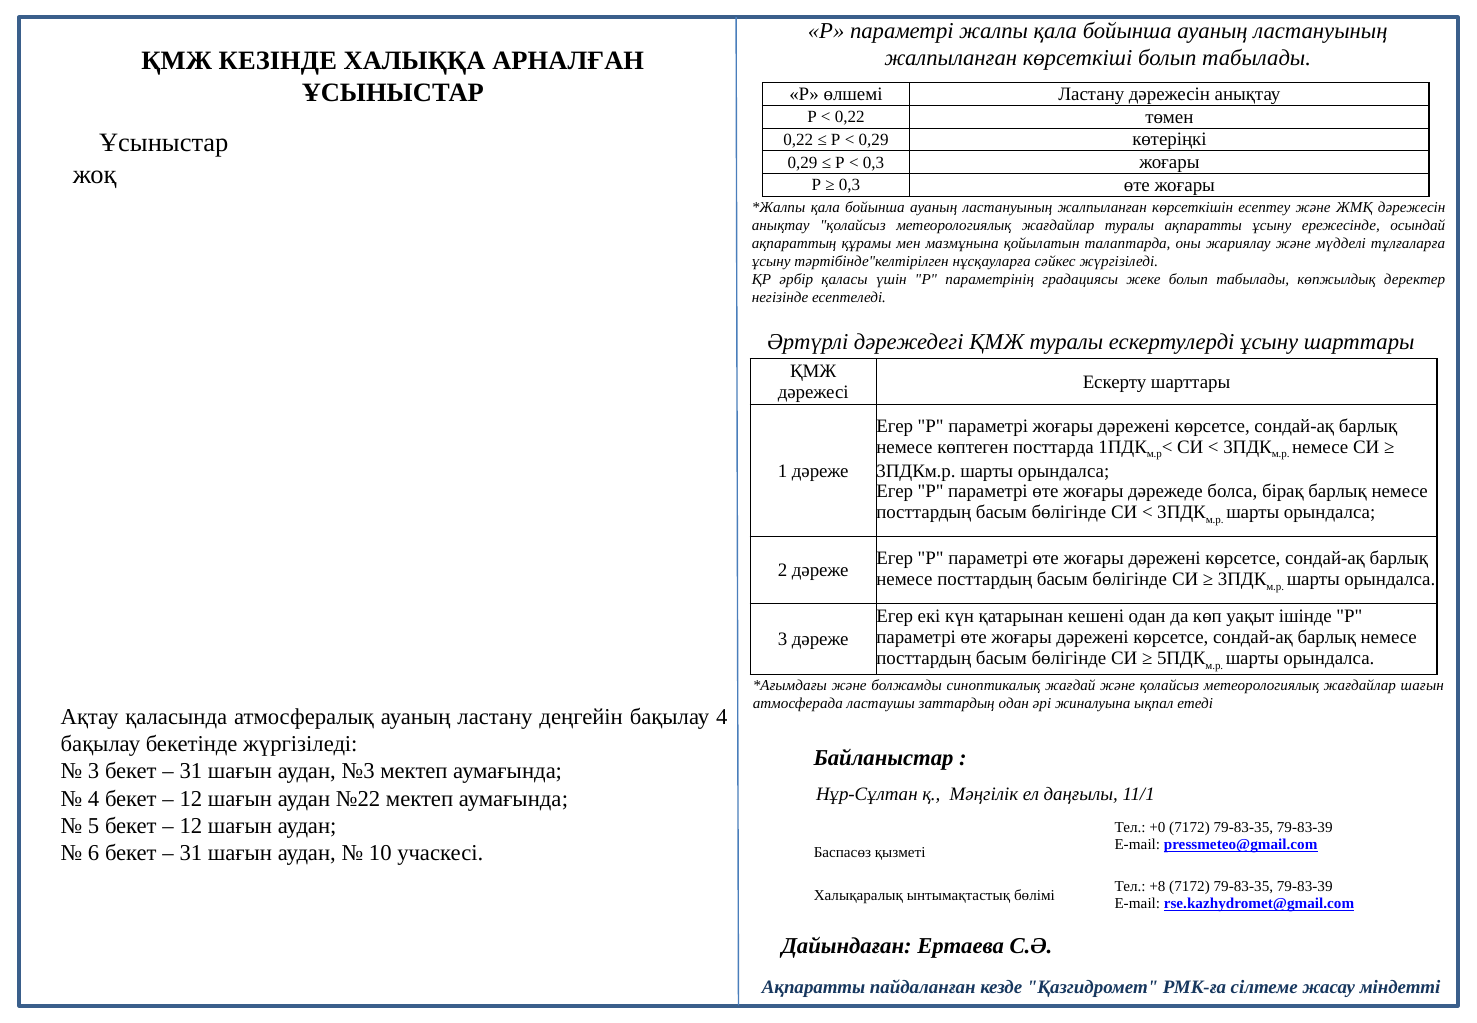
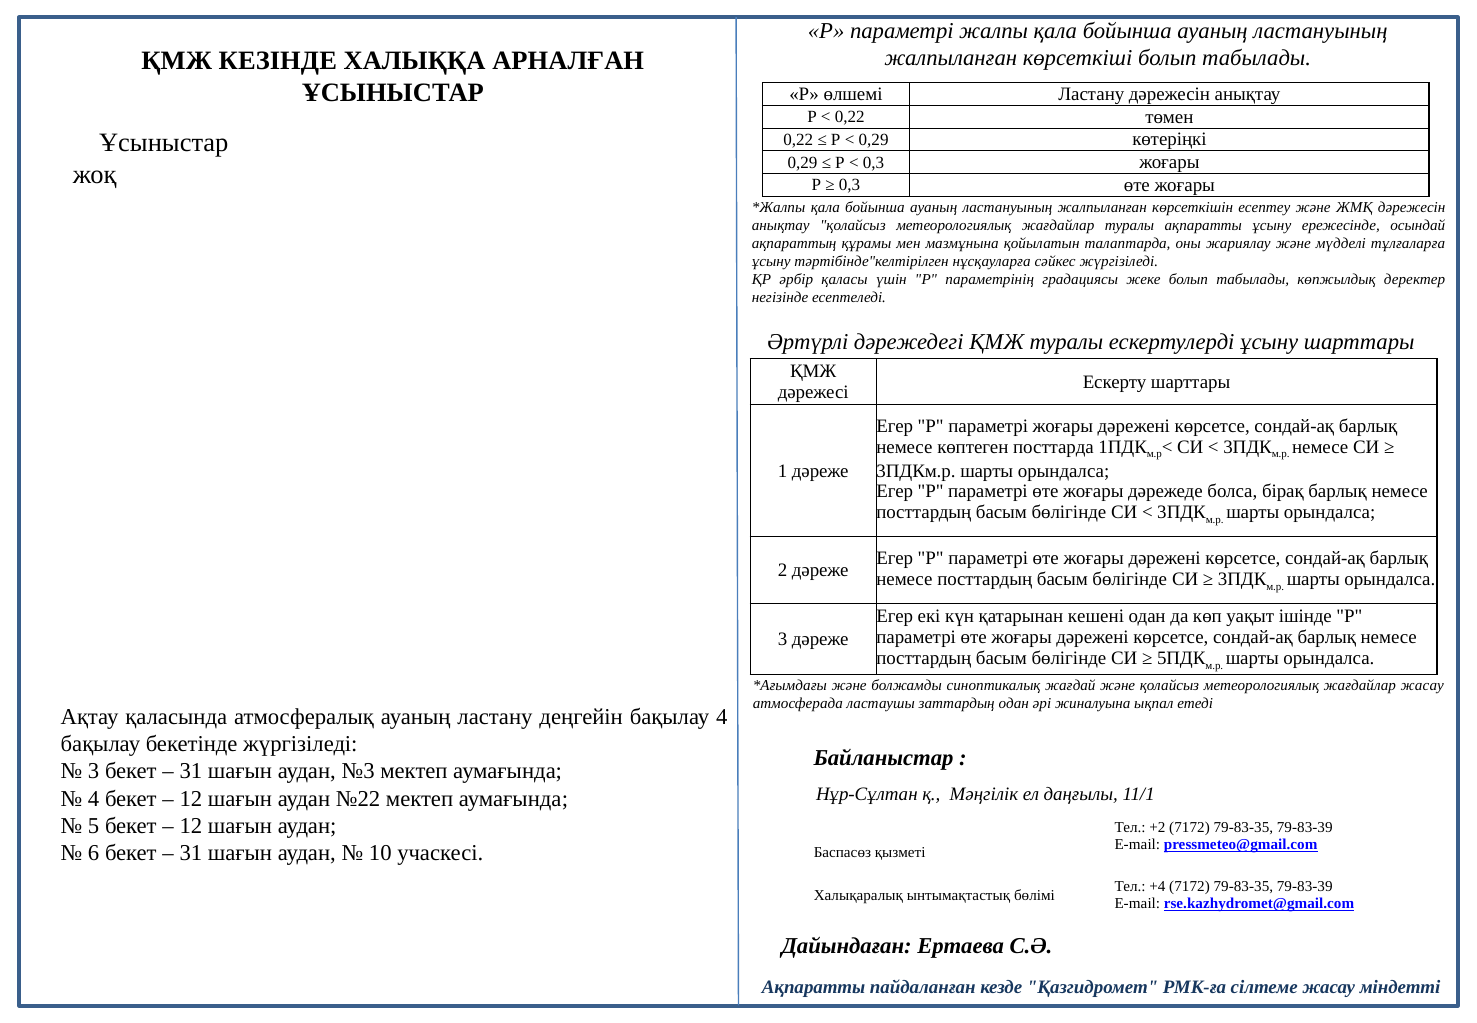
жағдайлар шағын: шағын -> жасау
+0: +0 -> +2
+8: +8 -> +4
